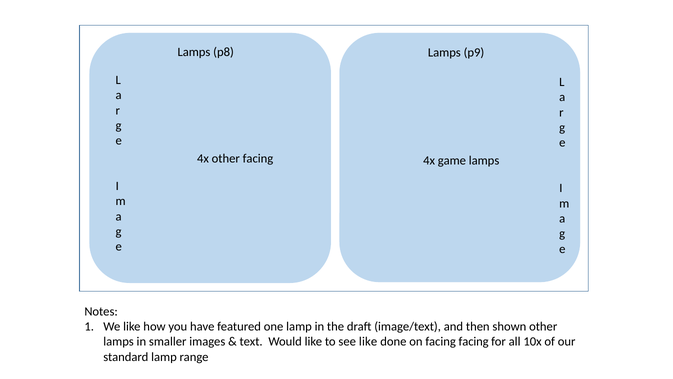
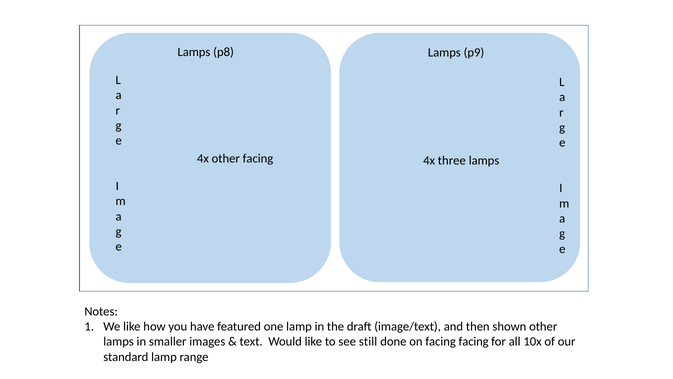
game: game -> three
see like: like -> still
